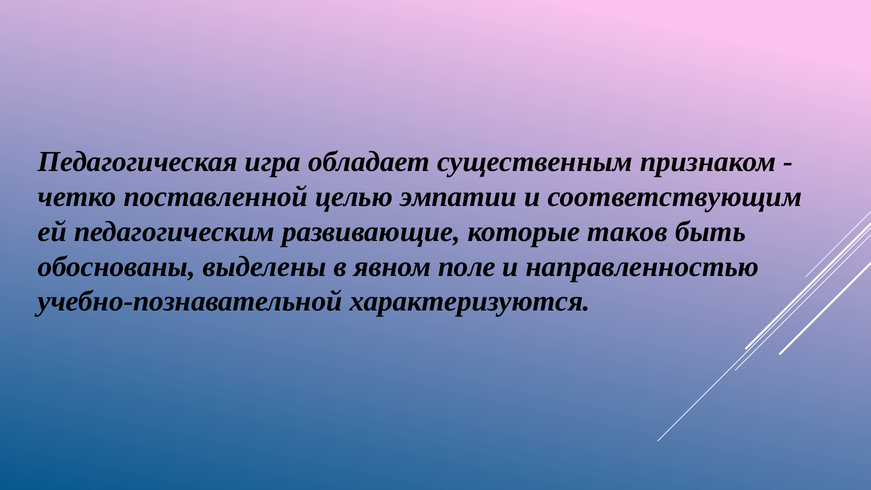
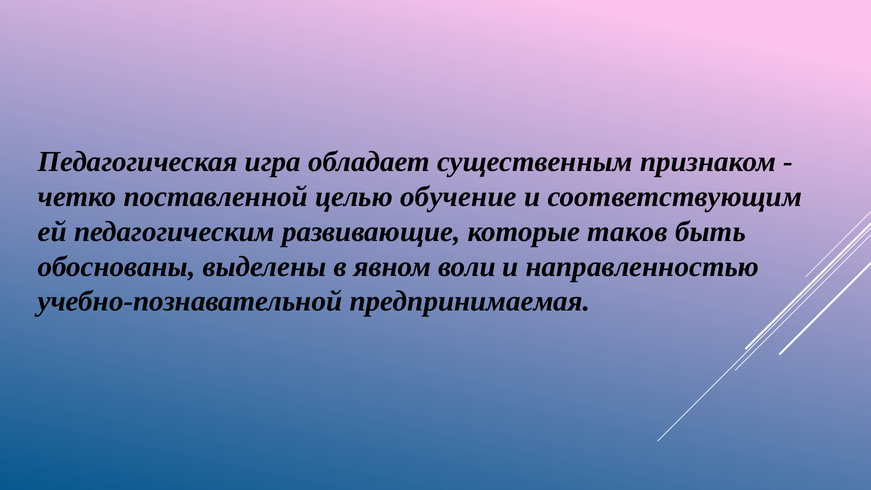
эмпатии: эмпатии -> обучение
поле: поле -> воли
характеризуются: характеризуются -> предпринимаемая
